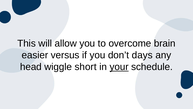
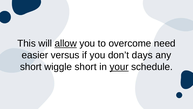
allow underline: none -> present
brain: brain -> need
head at (31, 67): head -> short
